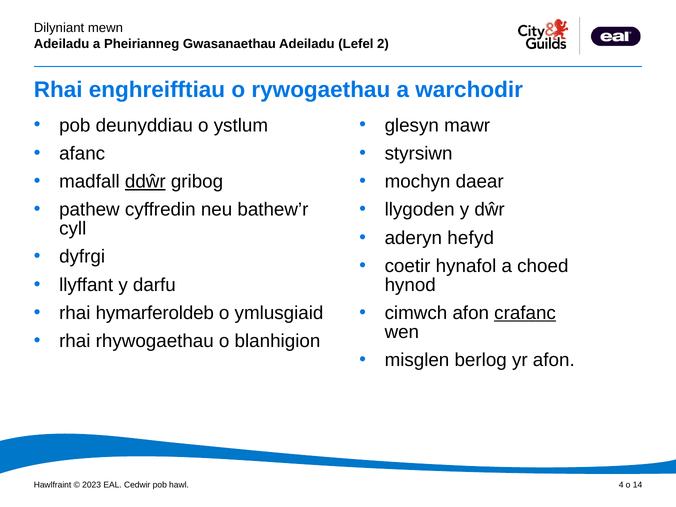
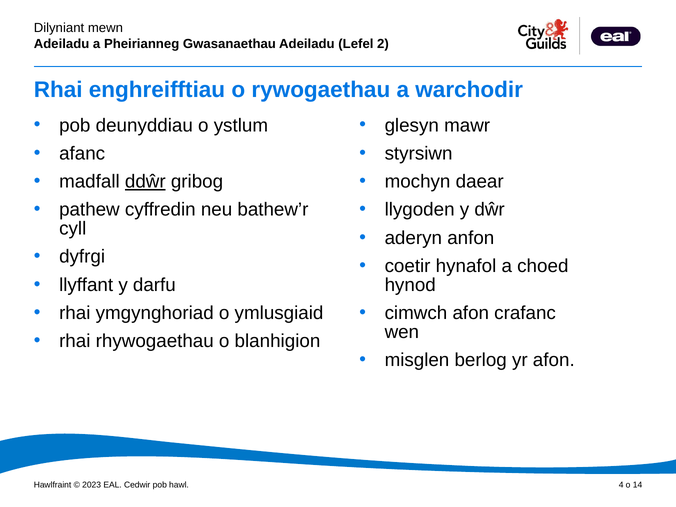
hefyd: hefyd -> anfon
hymarferoldeb: hymarferoldeb -> ymgynghoriad
crafanc underline: present -> none
